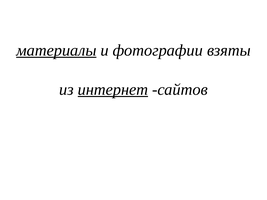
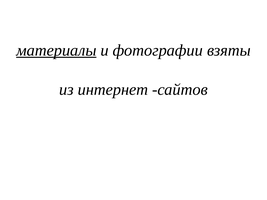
интернет underline: present -> none
